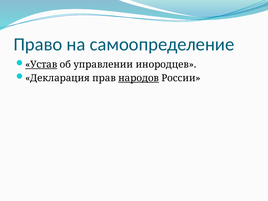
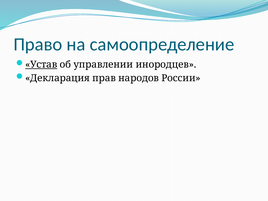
народов underline: present -> none
